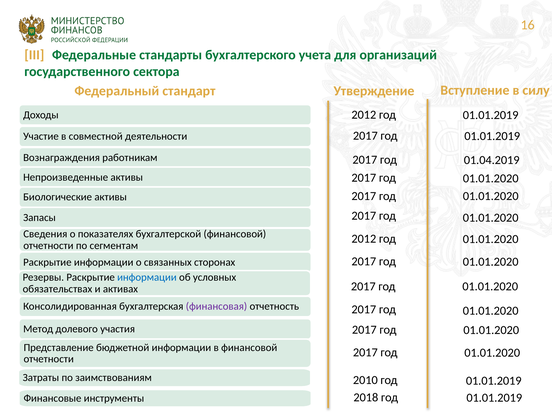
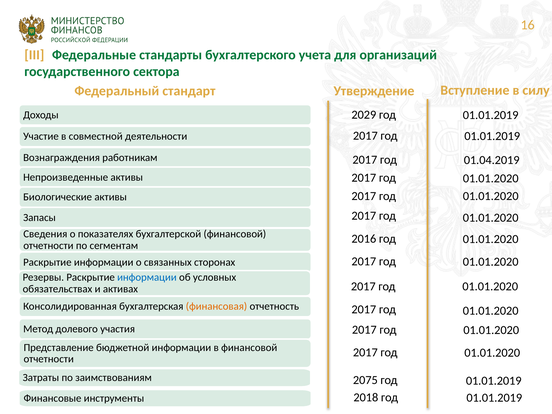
2012 at (364, 115): 2012 -> 2029
2012 at (364, 239): 2012 -> 2016
финансовая colour: purple -> orange
2010: 2010 -> 2075
